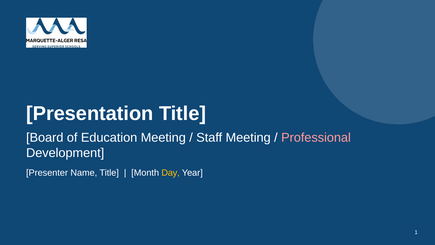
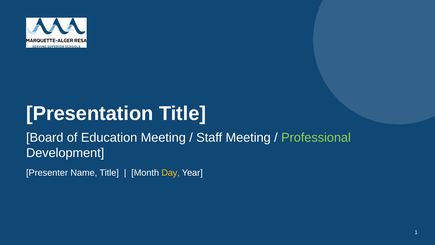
Professional colour: pink -> light green
